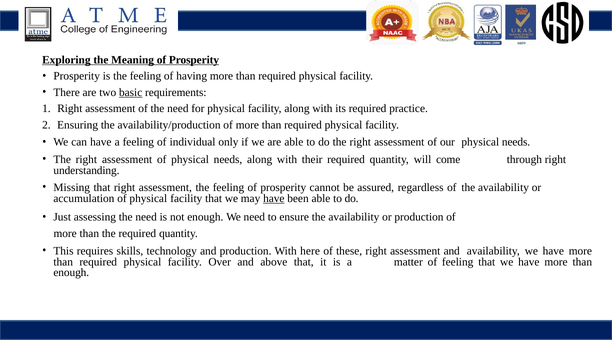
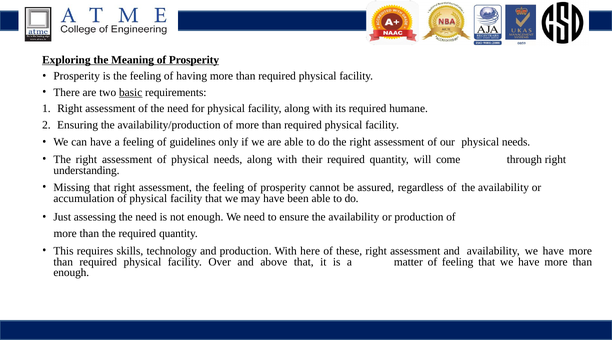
practice: practice -> humane
individual: individual -> guidelines
have at (274, 198) underline: present -> none
